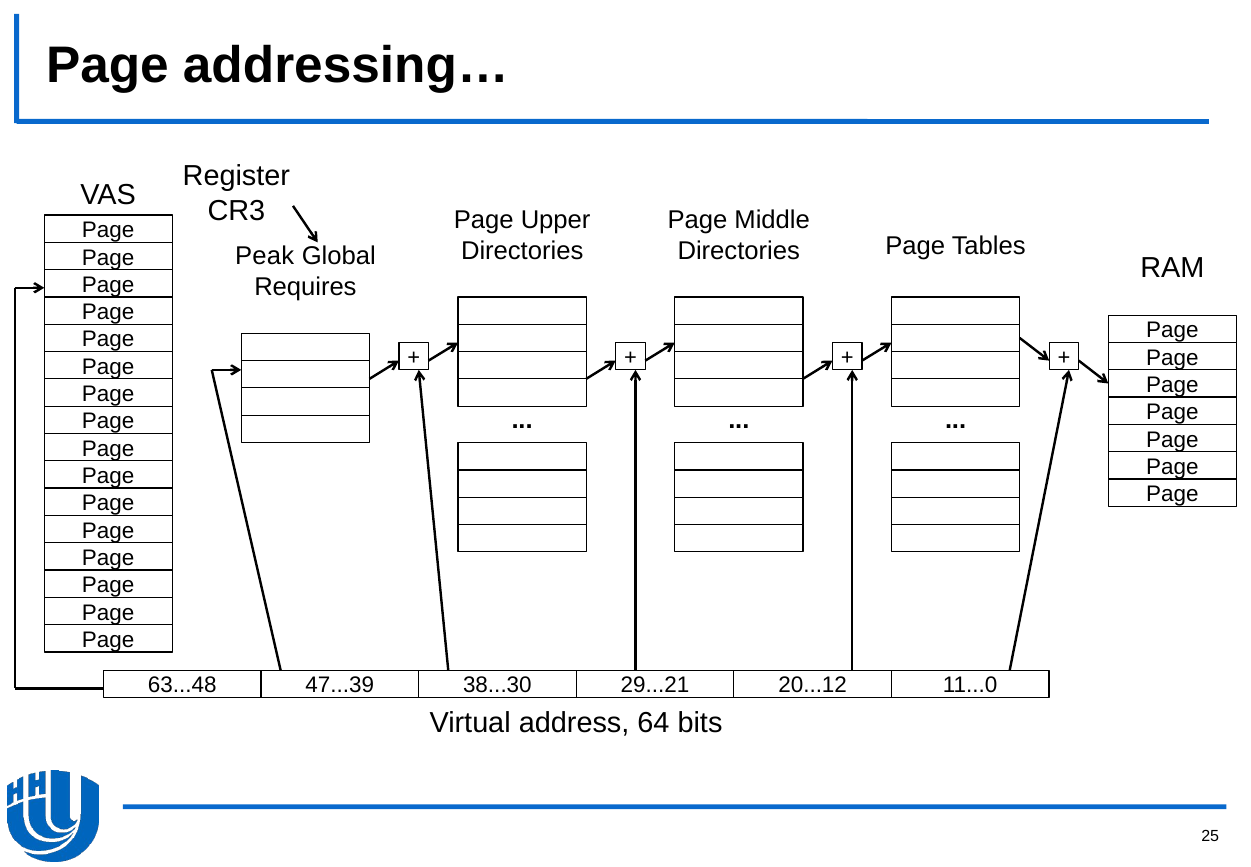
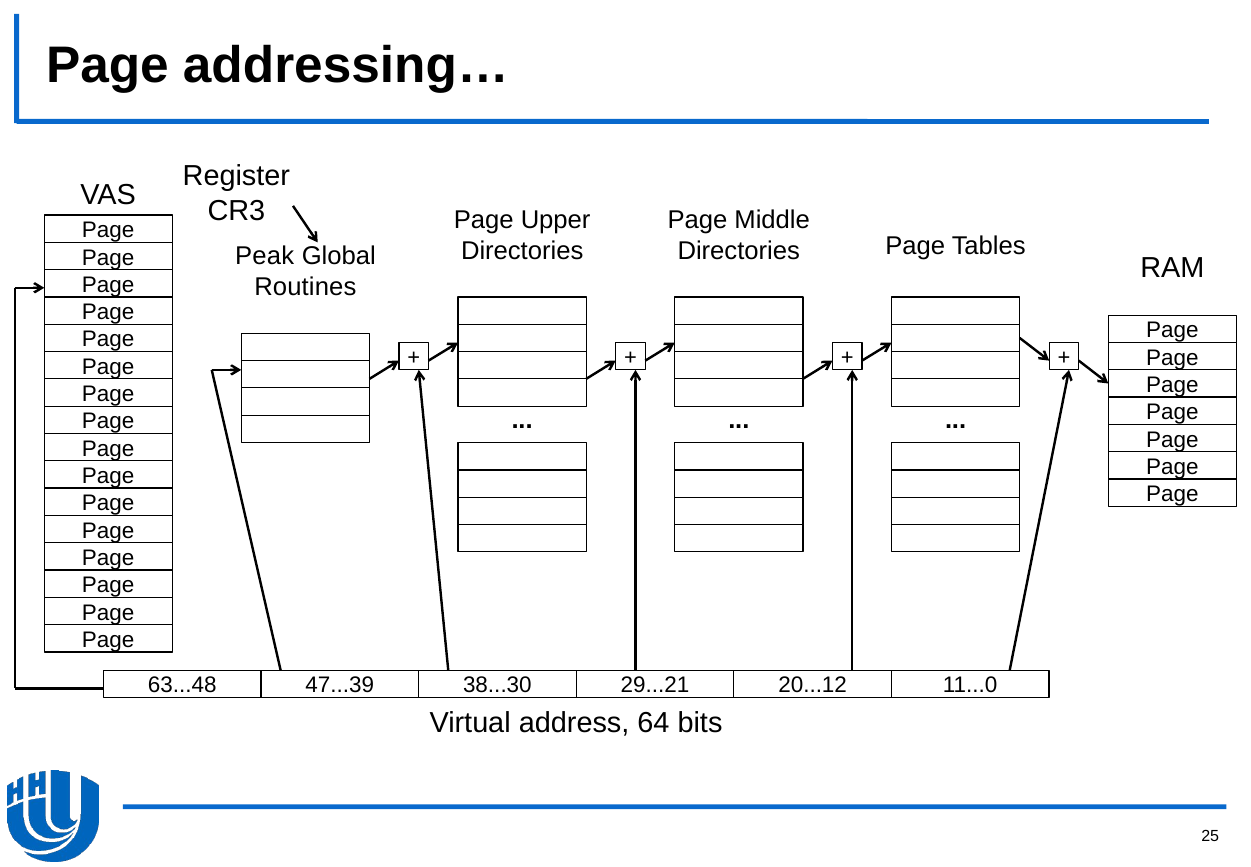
Requires: Requires -> Routines
